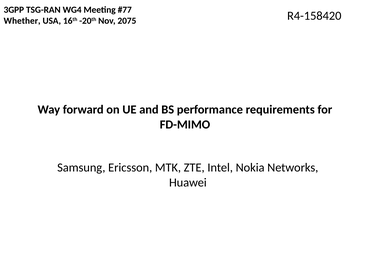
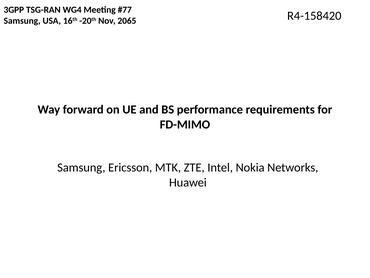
Whether at (22, 21): Whether -> Samsung
2075: 2075 -> 2065
